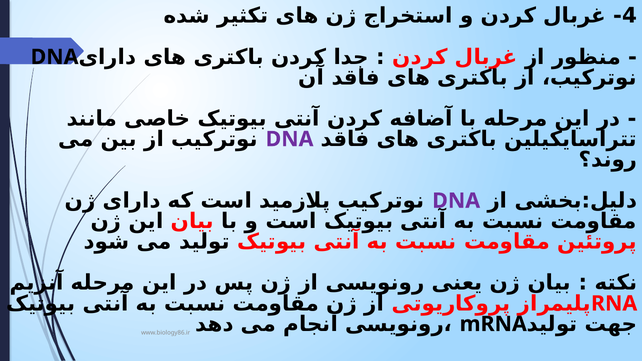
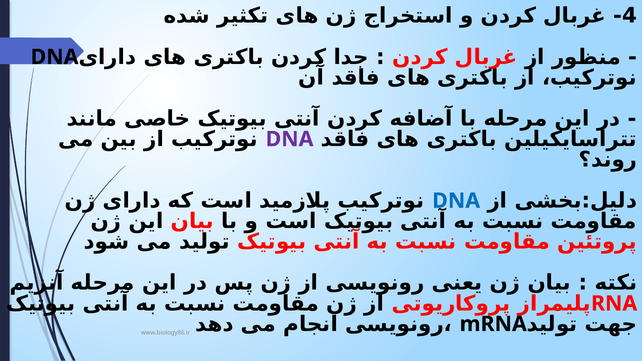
DNA at (456, 201) colour: purple -> blue
